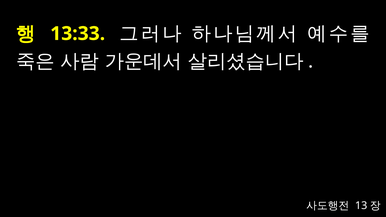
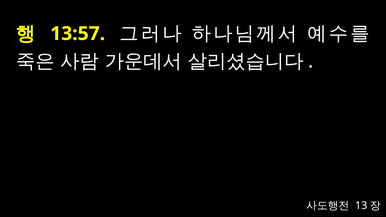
13:33: 13:33 -> 13:57
